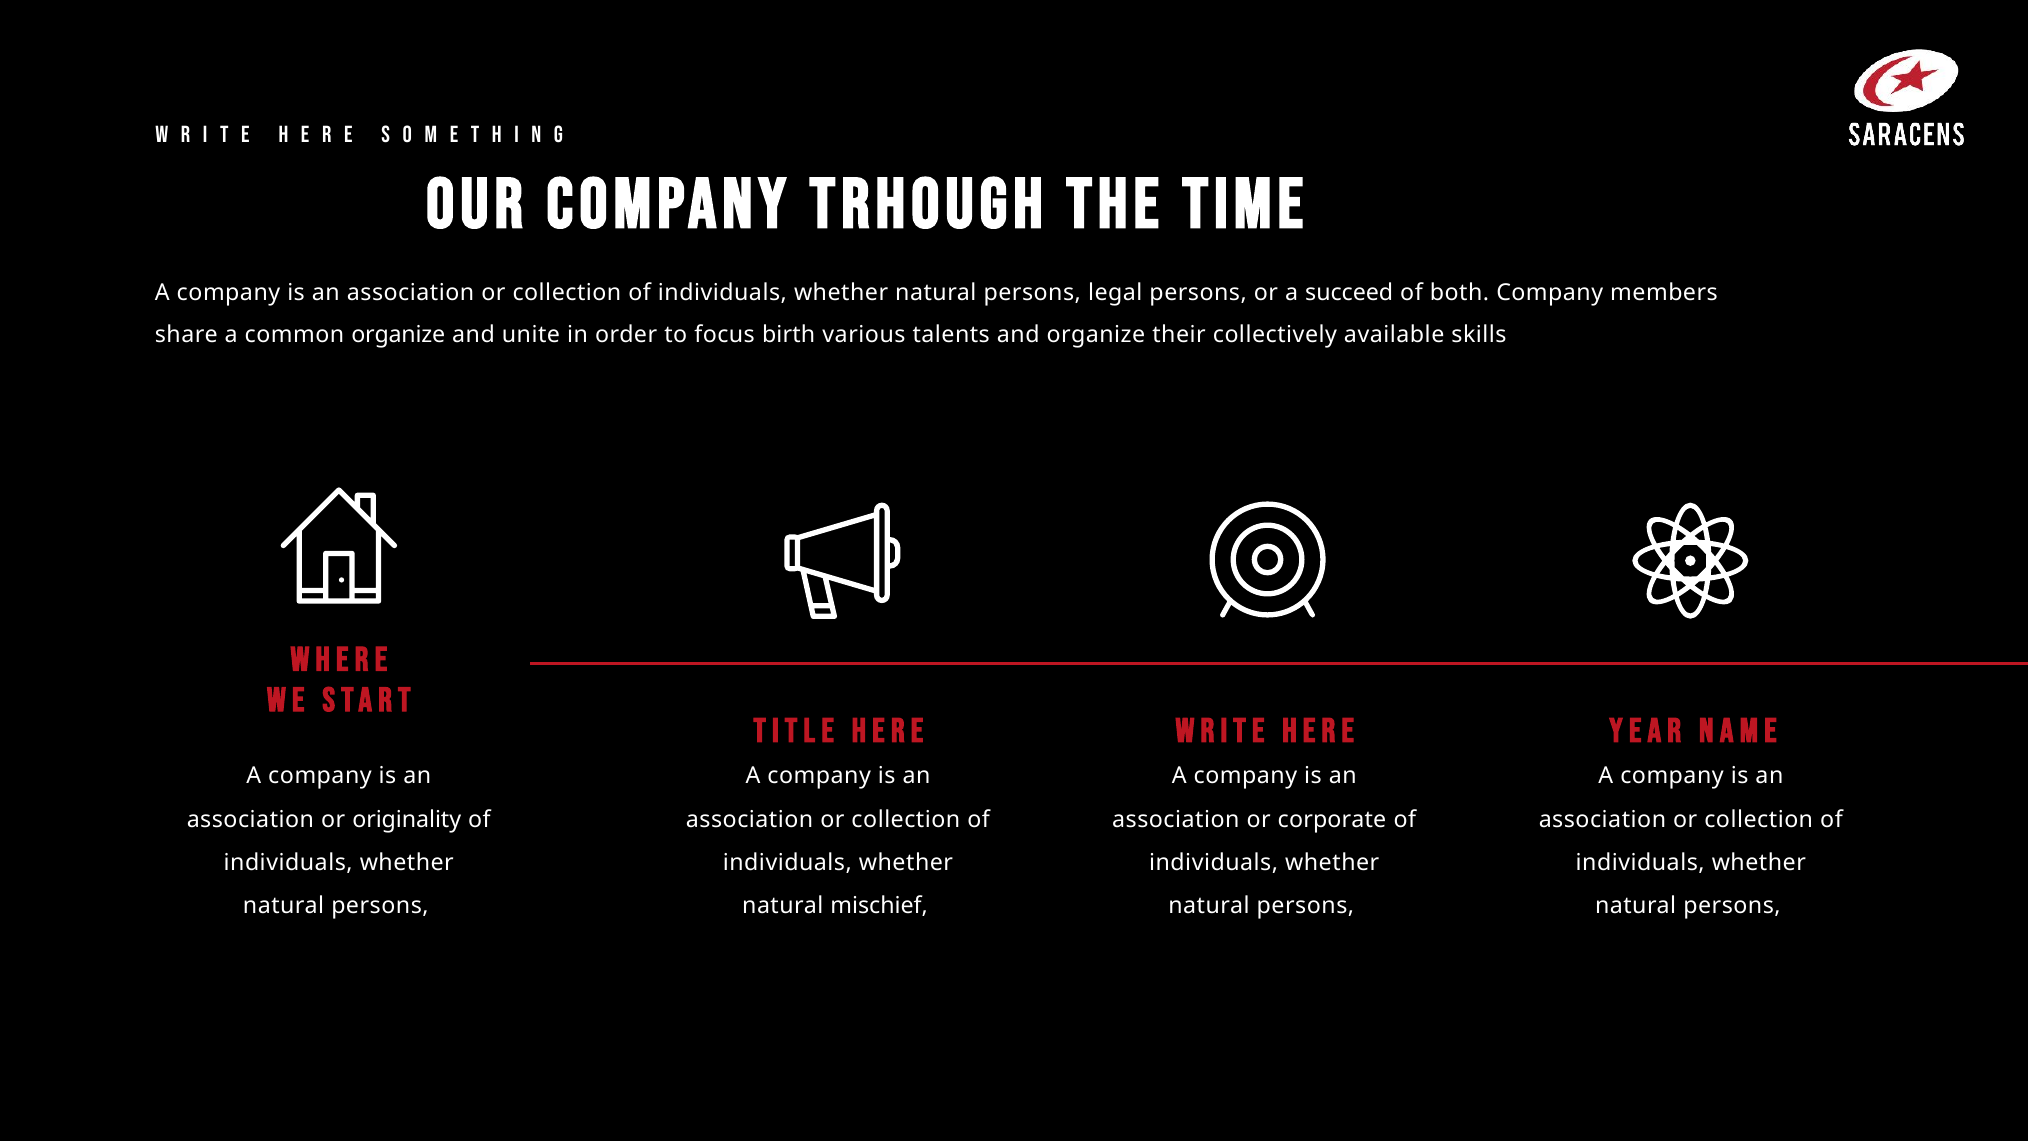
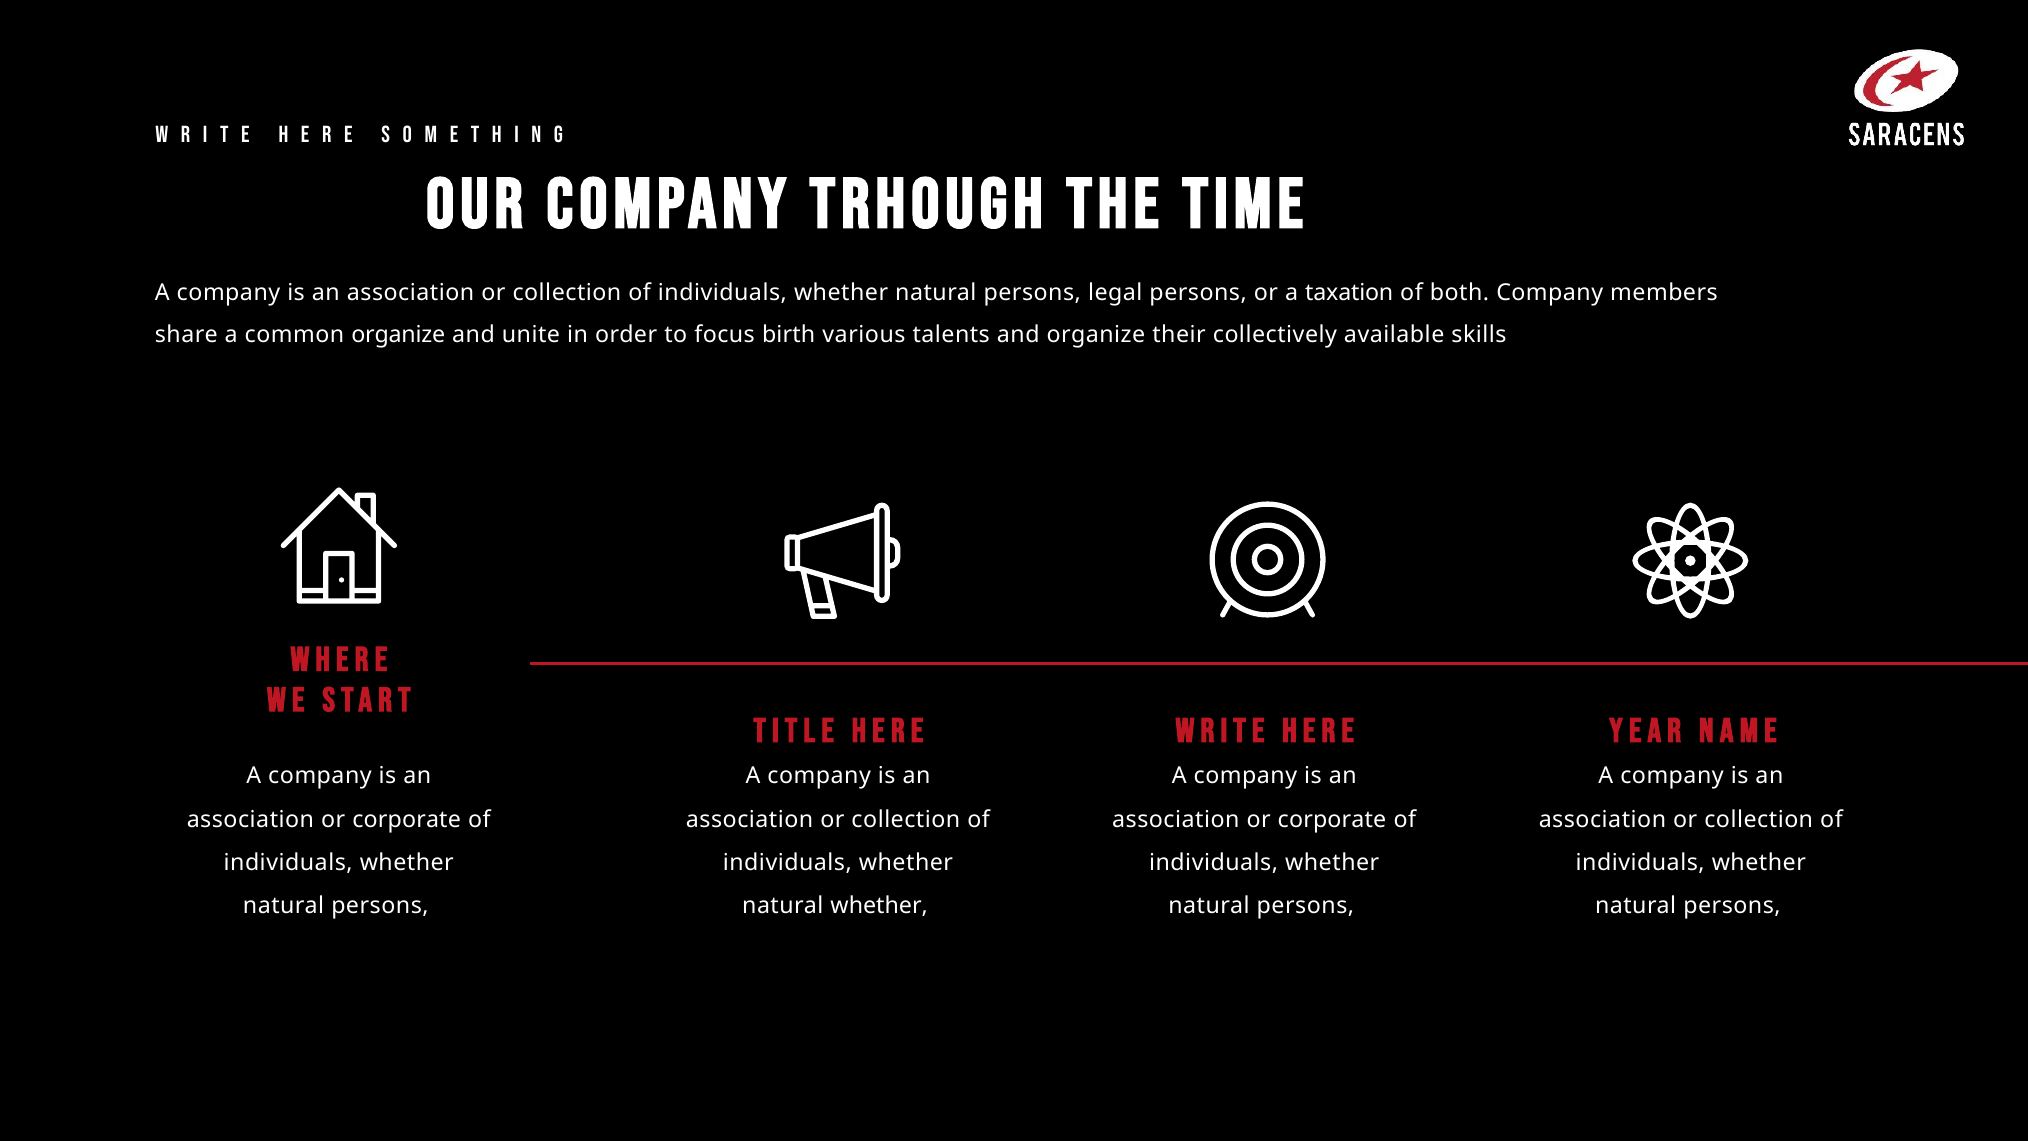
succeed: succeed -> taxation
originality at (407, 819): originality -> corporate
natural mischief: mischief -> whether
